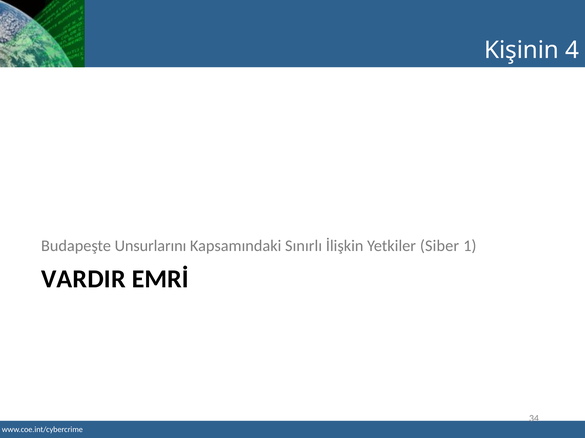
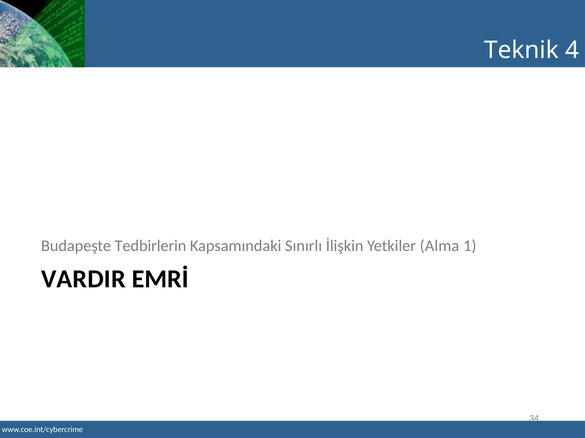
Kişinin: Kişinin -> Teknik
Unsurlarını: Unsurlarını -> Tedbirlerin
Siber: Siber -> Alma
